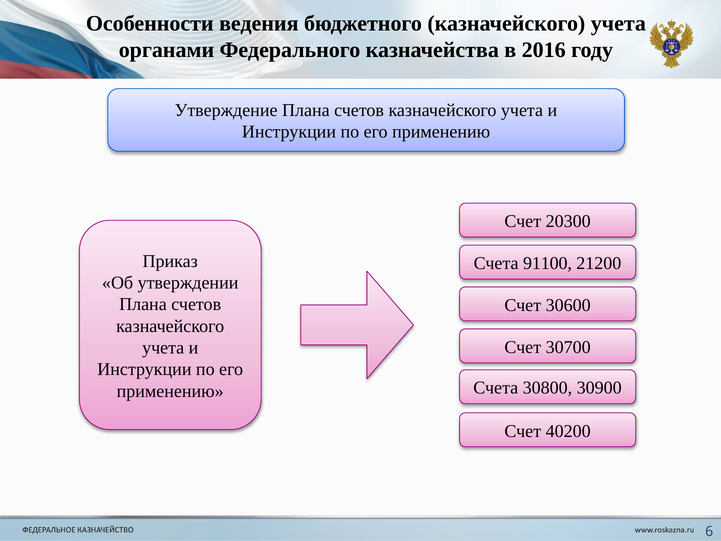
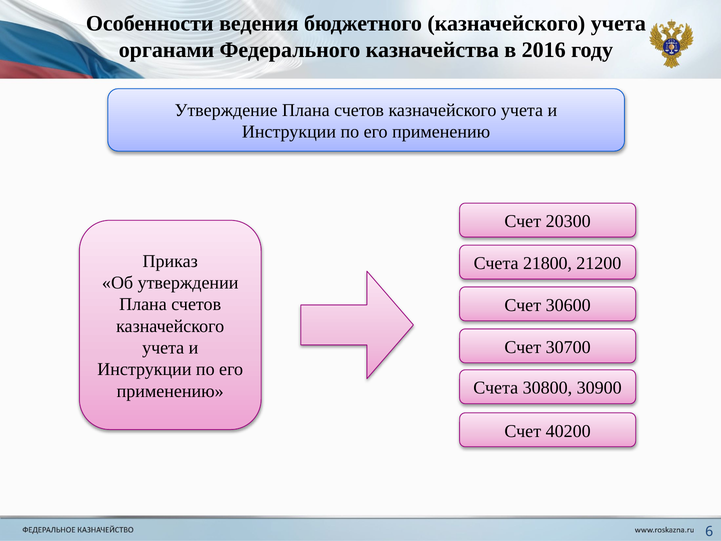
91100: 91100 -> 21800
